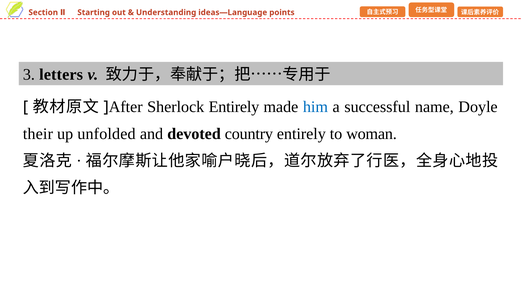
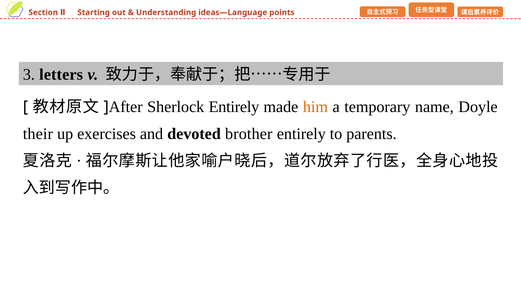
him colour: blue -> orange
successful: successful -> temporary
unfolded: unfolded -> exercises
country: country -> brother
woman: woman -> parents
